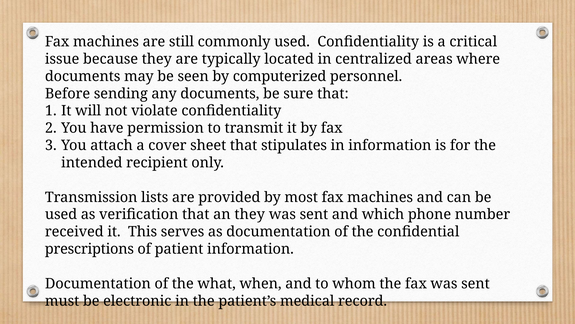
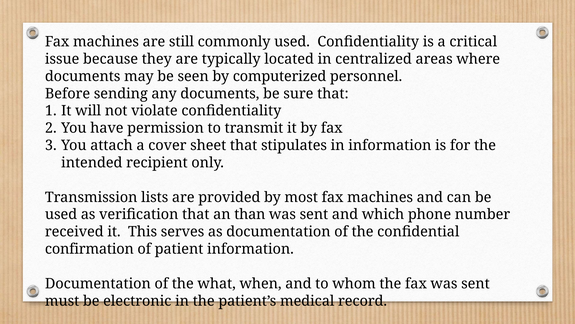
an they: they -> than
prescriptions: prescriptions -> confirmation
